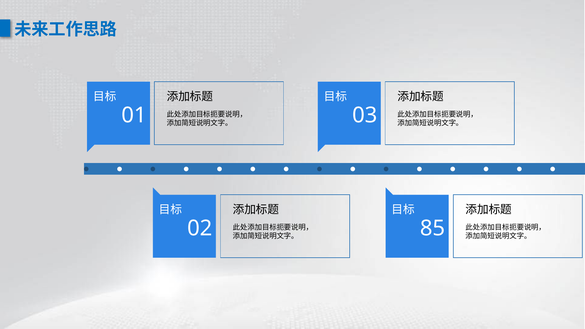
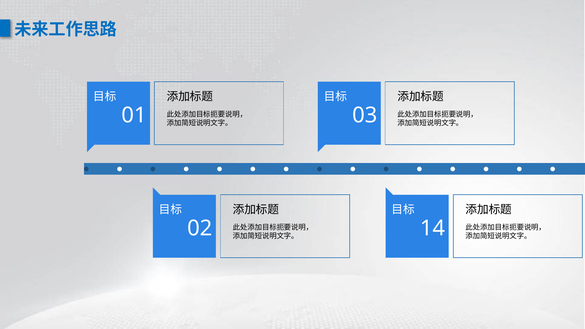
85: 85 -> 14
